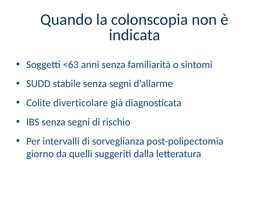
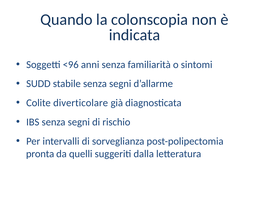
<63: <63 -> <96
giorno: giorno -> pronta
